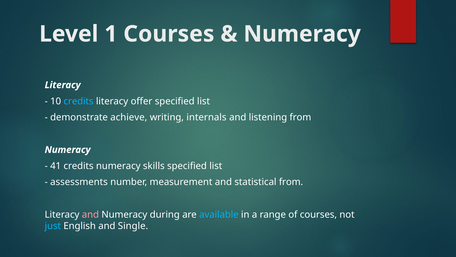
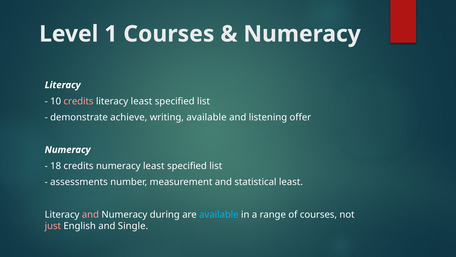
credits at (79, 101) colour: light blue -> pink
literacy offer: offer -> least
writing internals: internals -> available
listening from: from -> offer
41: 41 -> 18
numeracy skills: skills -> least
statistical from: from -> least
just colour: light blue -> pink
